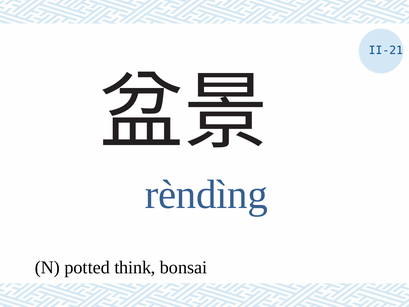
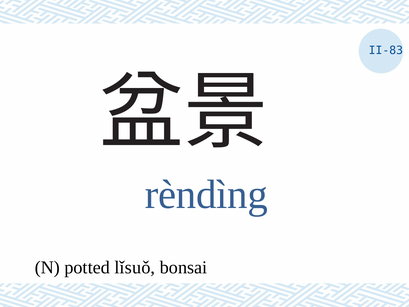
II-21: II-21 -> II-83
think: think -> lǐsuǒ
